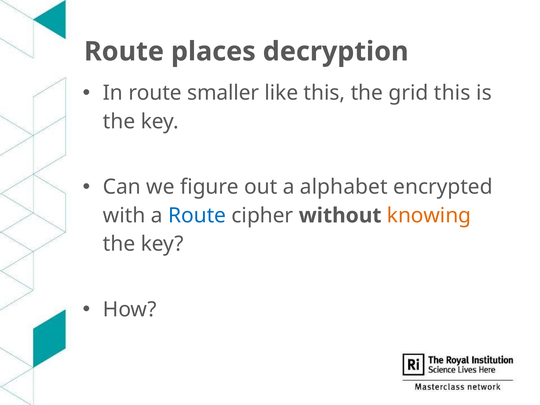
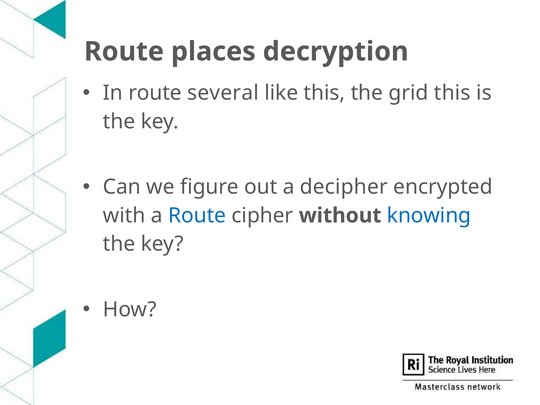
smaller: smaller -> several
alphabet: alphabet -> decipher
knowing colour: orange -> blue
